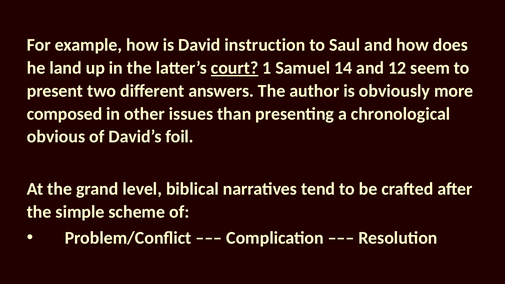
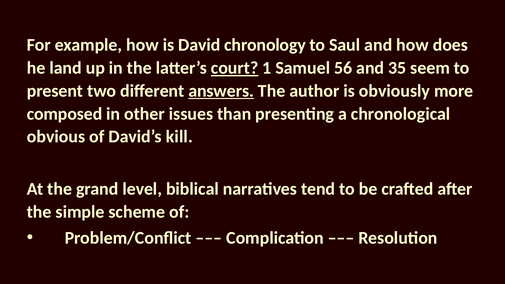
instruction: instruction -> chronology
14: 14 -> 56
12: 12 -> 35
answers underline: none -> present
foil: foil -> kill
